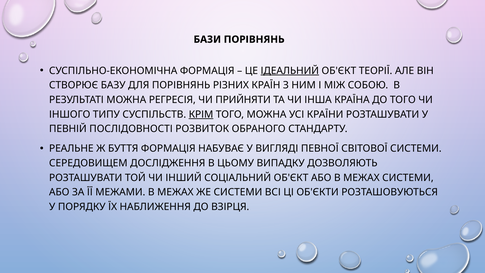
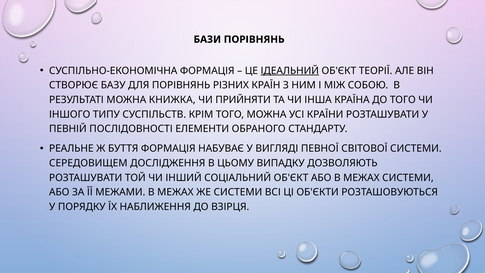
РЕГРЕСІЯ: РЕГРЕСІЯ -> КНИЖКА
КРІМ underline: present -> none
РОЗВИТОК: РОЗВИТОК -> ЕЛЕМЕНТИ
